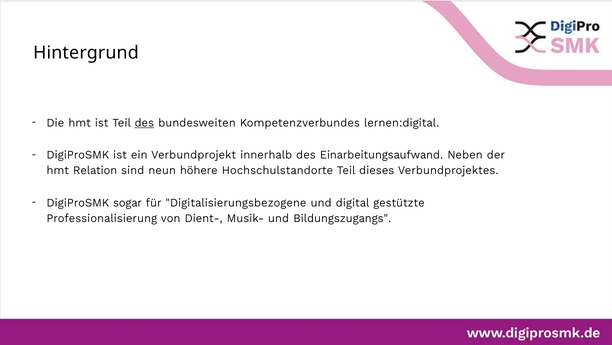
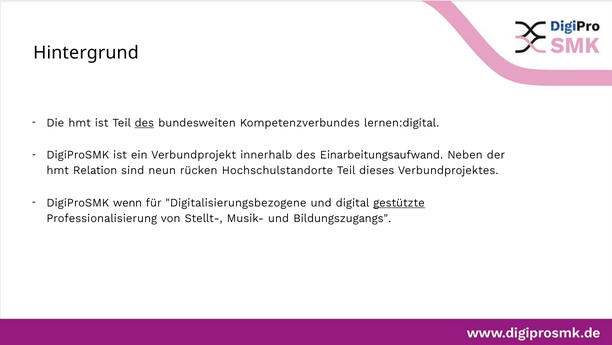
höhere: höhere -> rücken
sogar: sogar -> wenn
gestützte underline: none -> present
Dient-: Dient- -> Stellt-
